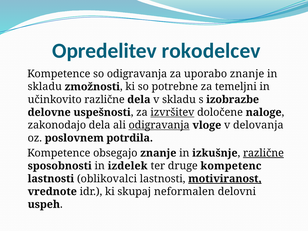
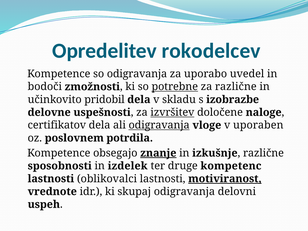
uporabo znanje: znanje -> uvedel
skladu at (45, 87): skladu -> bodoči
potrebne underline: none -> present
za temeljni: temeljni -> različne
učinkovito različne: različne -> pridobil
zakonodajo: zakonodajo -> certifikatov
delovanja: delovanja -> uporaben
znanje at (158, 153) underline: none -> present
različne at (263, 153) underline: present -> none
skupaj neformalen: neformalen -> odigravanja
